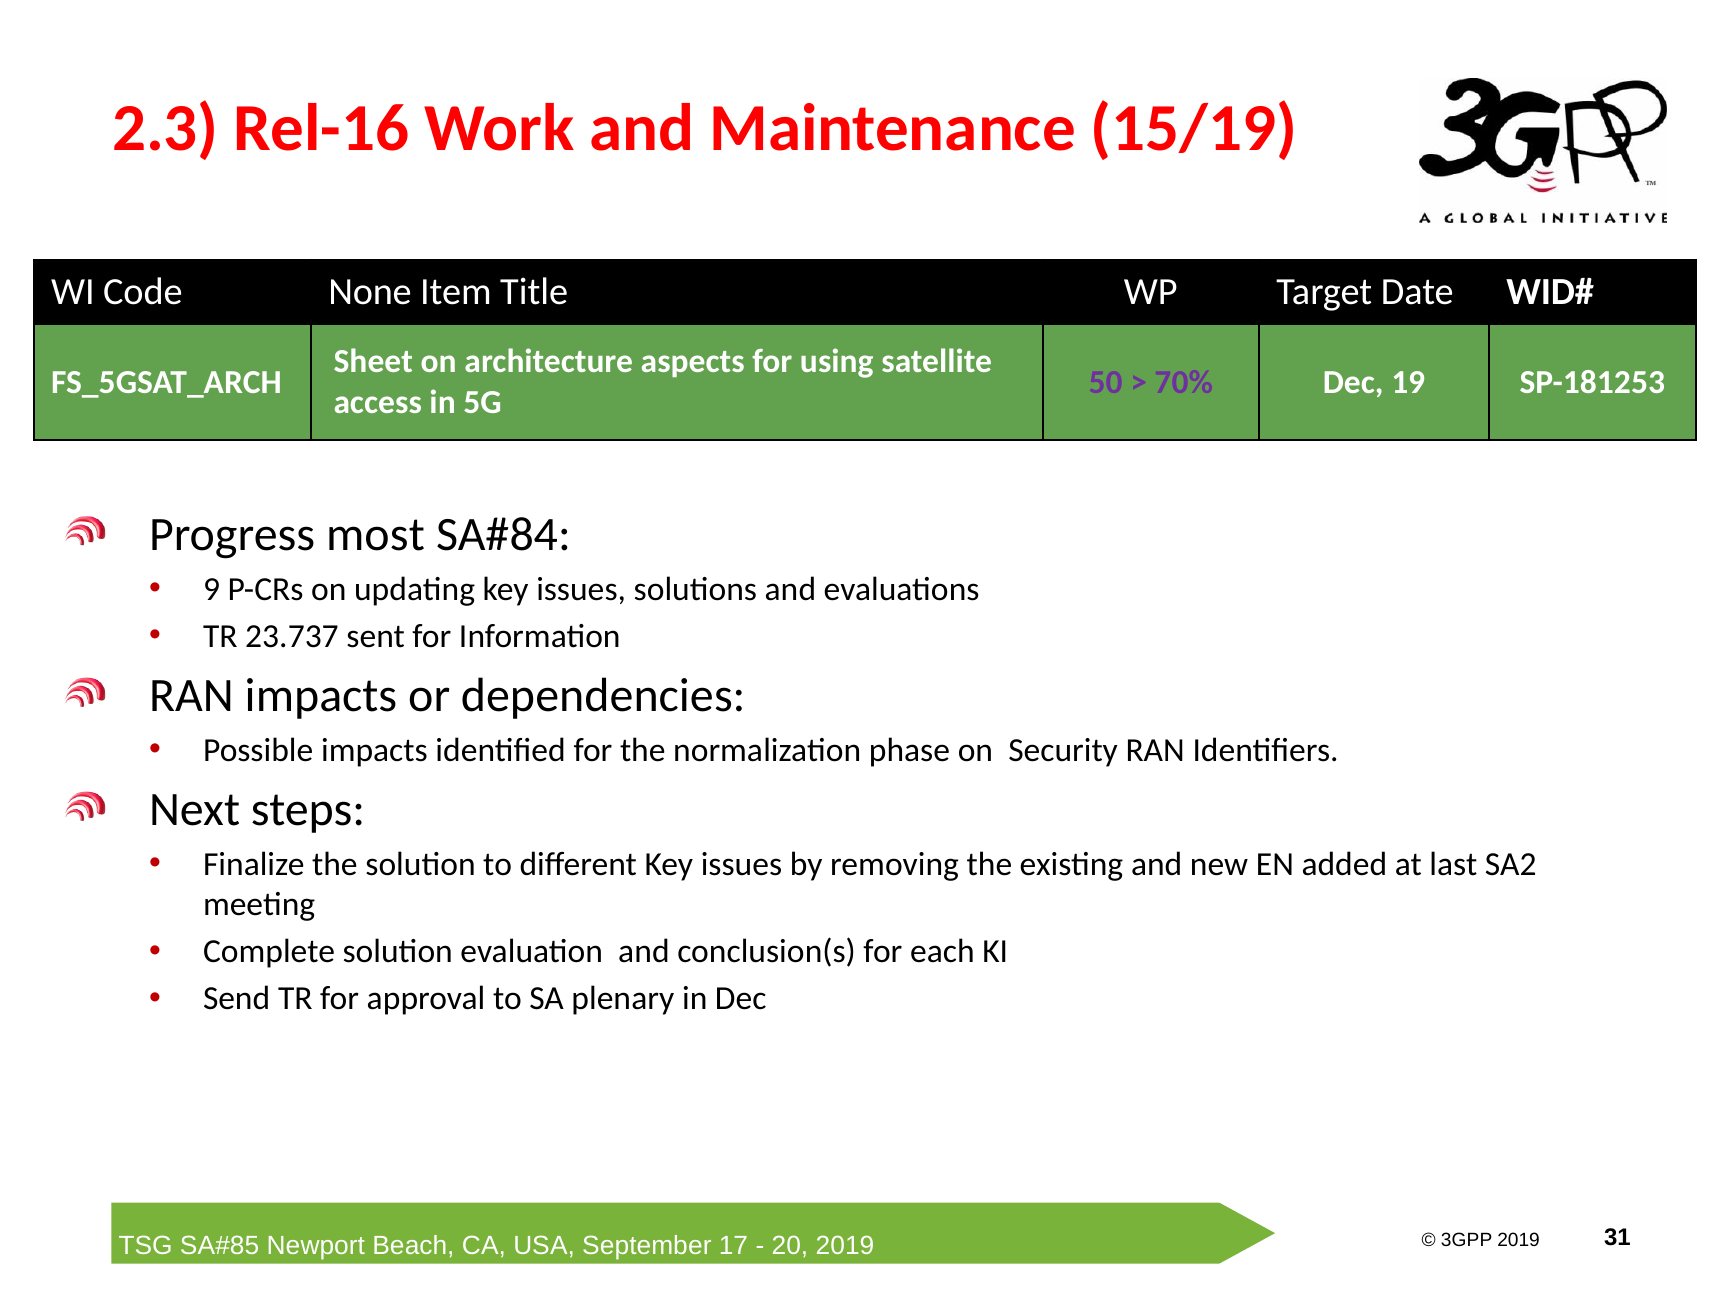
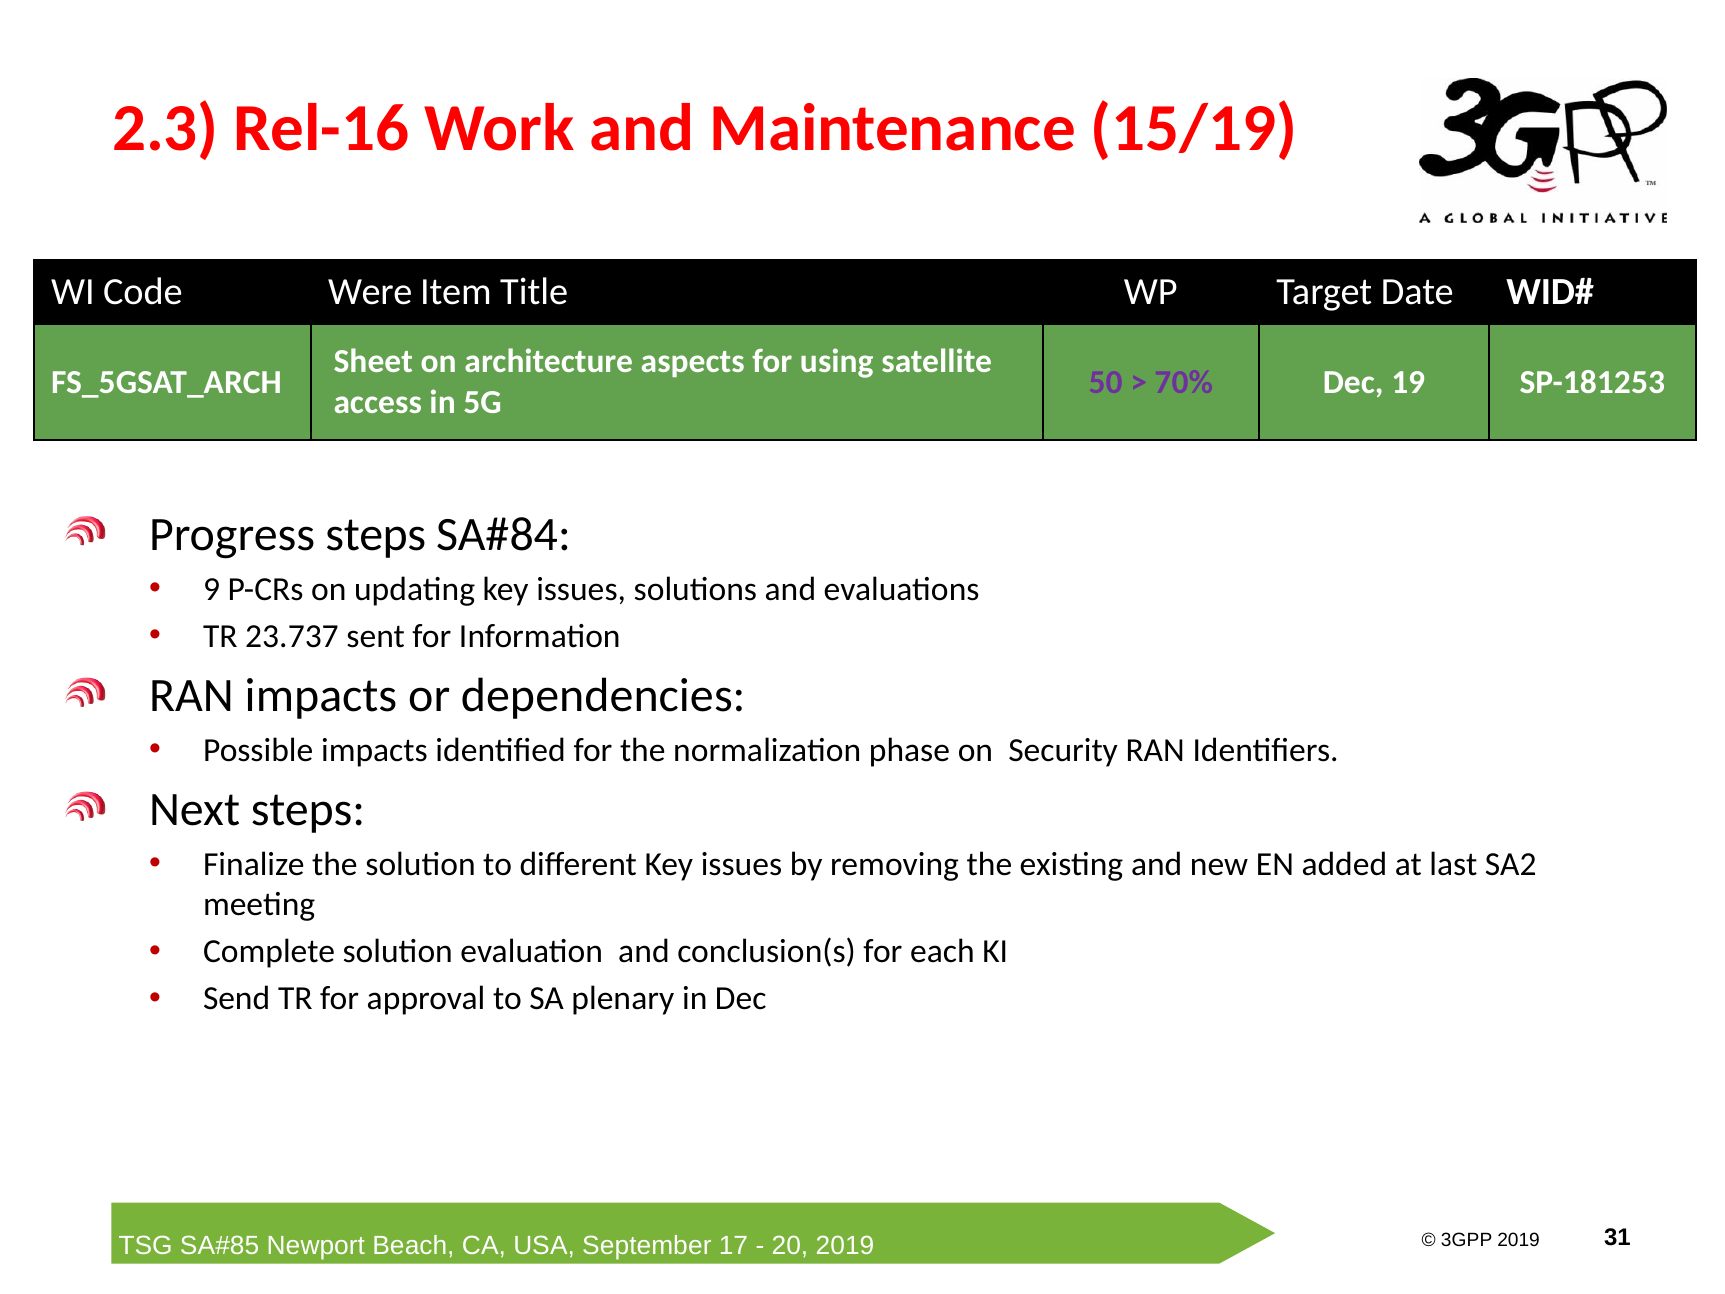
None: None -> Were
Progress most: most -> steps
